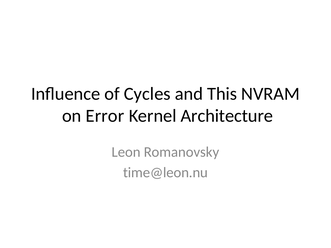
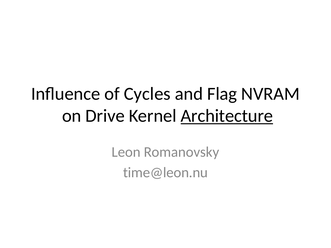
This: This -> Flag
Error: Error -> Drive
Architecture underline: none -> present
